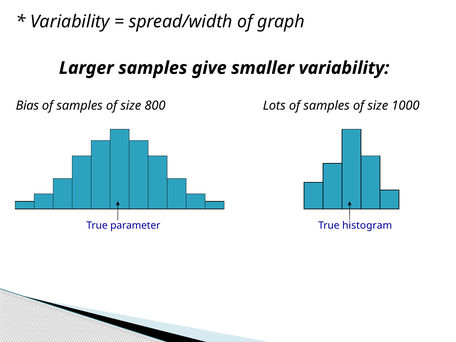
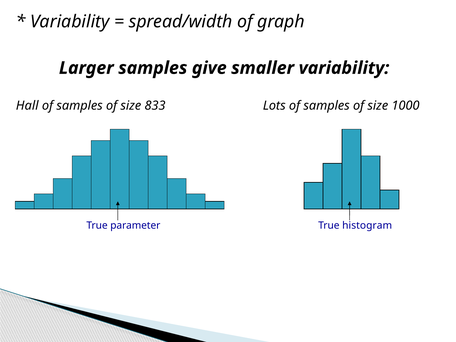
Bias: Bias -> Hall
800: 800 -> 833
